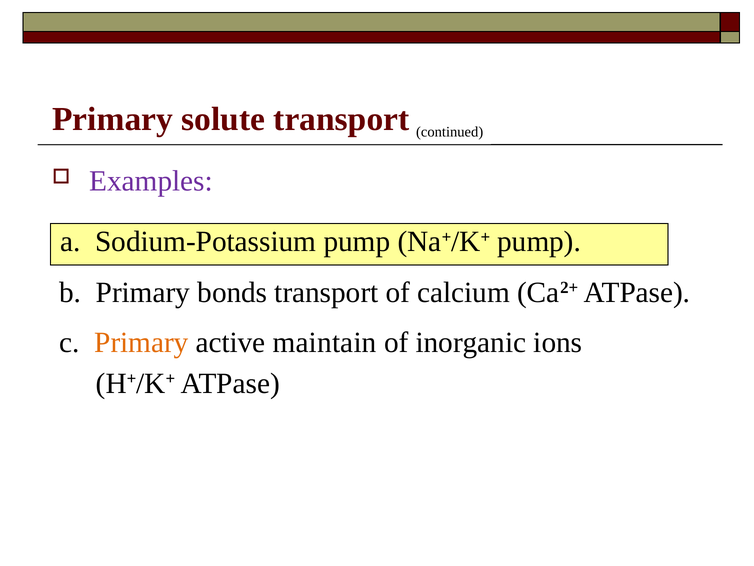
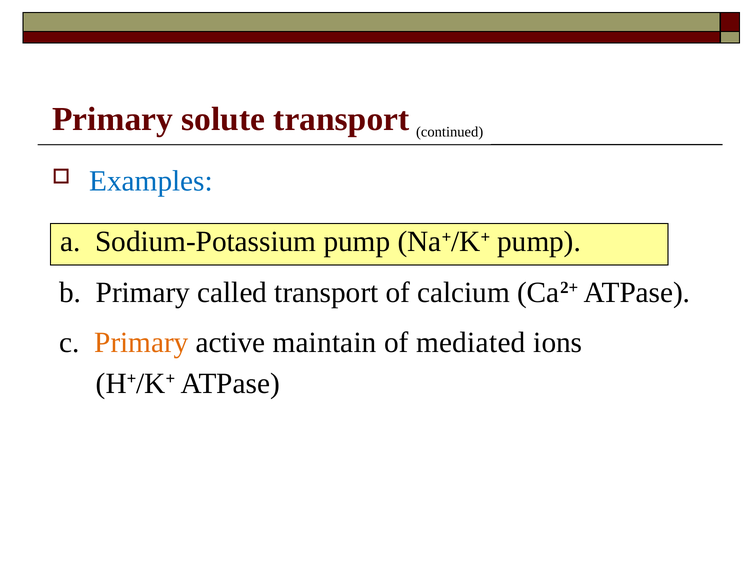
Examples colour: purple -> blue
bonds: bonds -> called
inorganic: inorganic -> mediated
